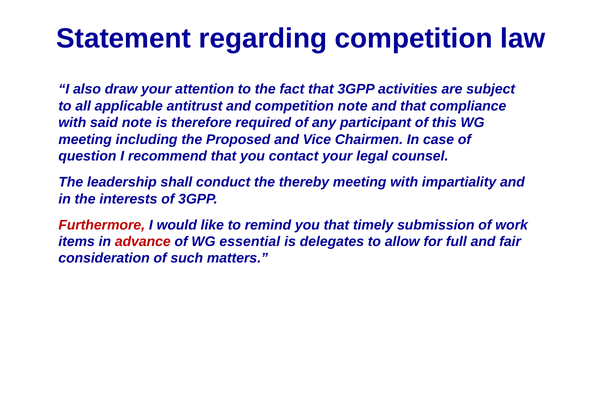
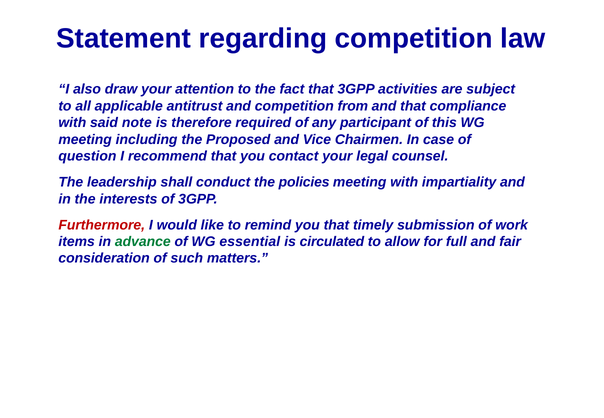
competition note: note -> from
thereby: thereby -> policies
advance colour: red -> green
delegates: delegates -> circulated
